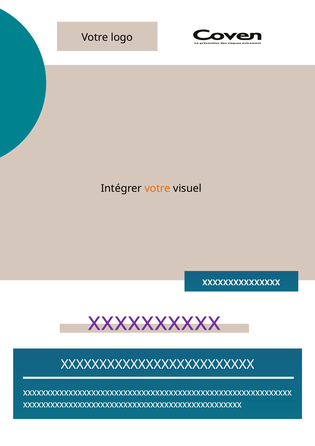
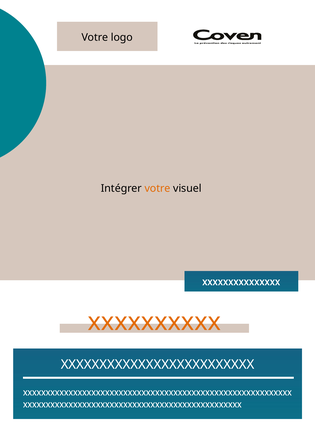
xxxxxxxxxx colour: purple -> orange
